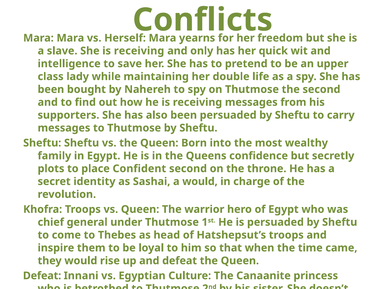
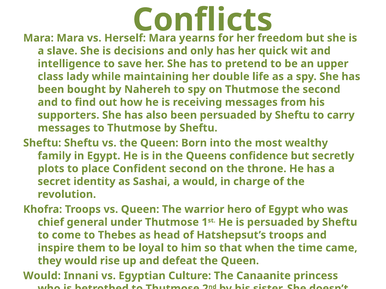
She is receiving: receiving -> decisions
Defeat at (42, 276): Defeat -> Would
